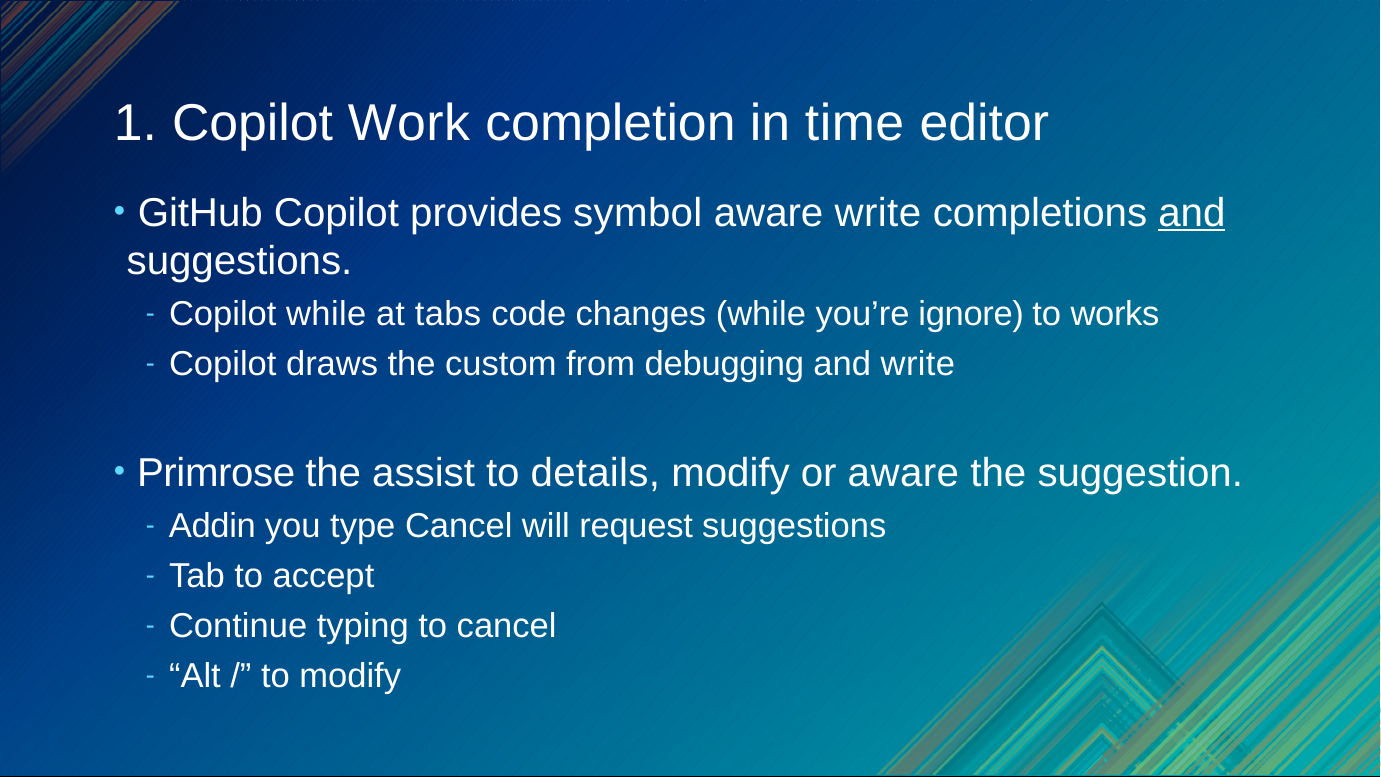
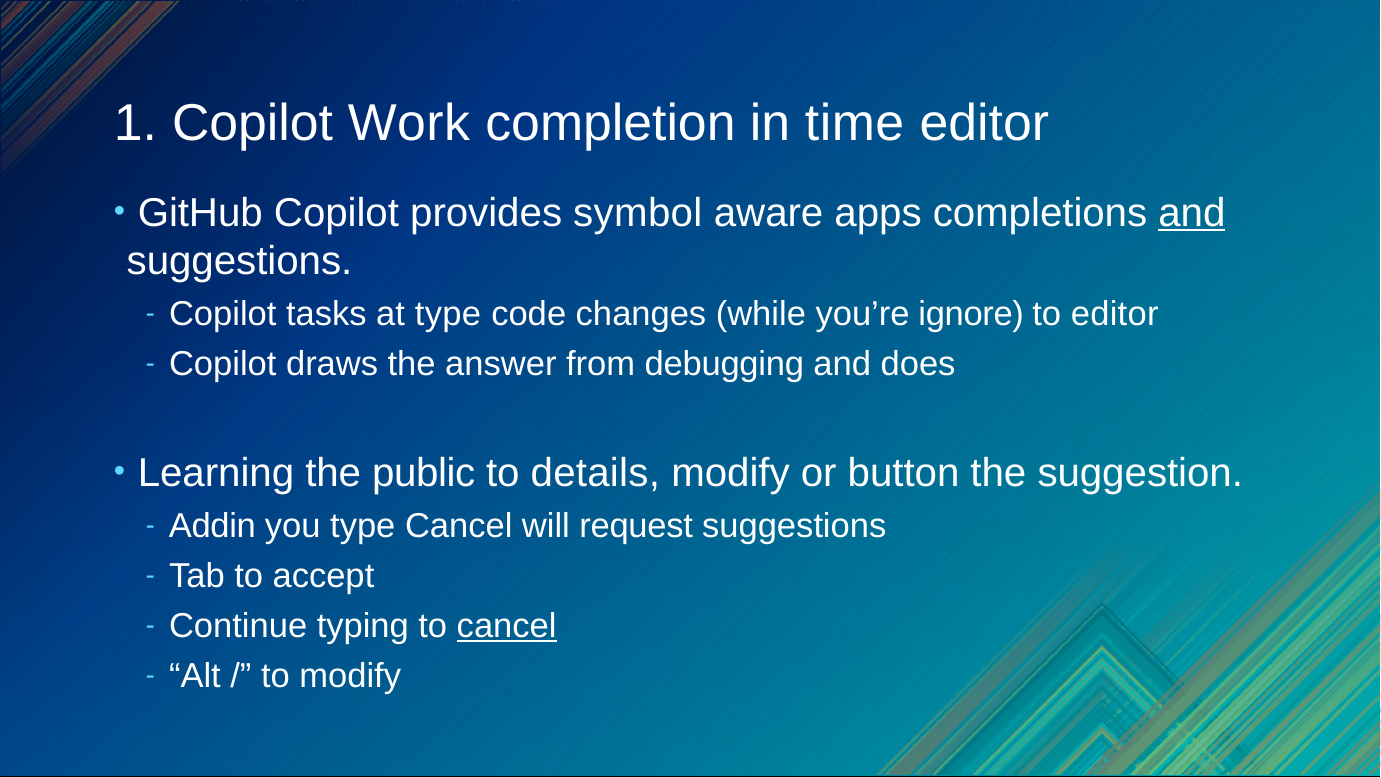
aware write: write -> apps
Copilot while: while -> tasks
at tabs: tabs -> type
to works: works -> editor
custom: custom -> answer
and write: write -> does
Primrose: Primrose -> Learning
assist: assist -> public
or aware: aware -> button
cancel at (507, 626) underline: none -> present
